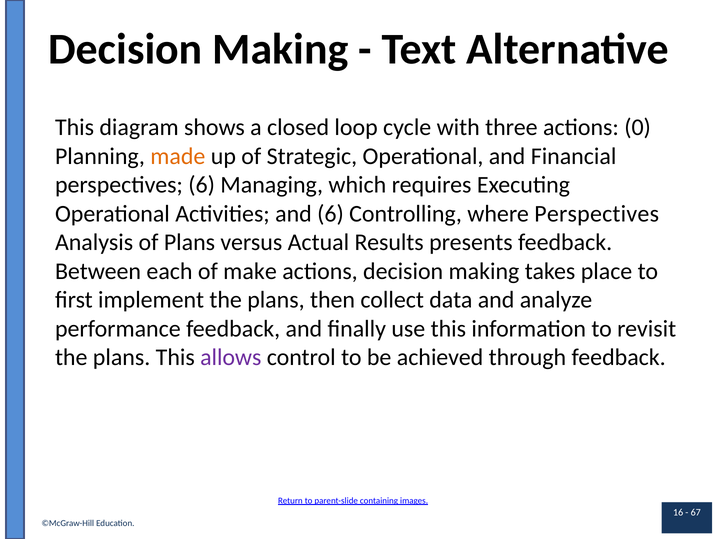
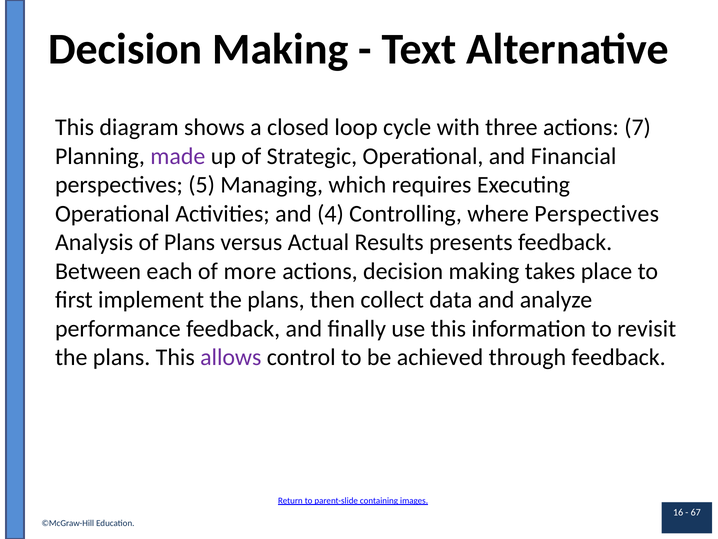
0: 0 -> 7
made colour: orange -> purple
perspectives 6: 6 -> 5
and 6: 6 -> 4
make: make -> more
